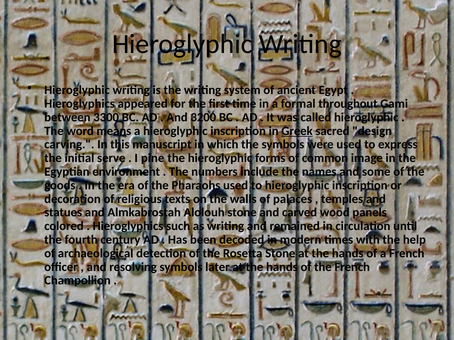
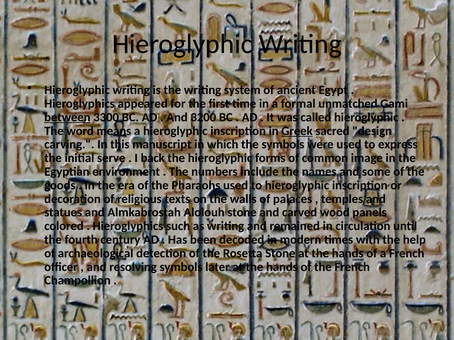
throughout: throughout -> unmatched
between underline: none -> present
pine: pine -> back
